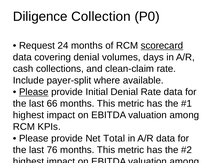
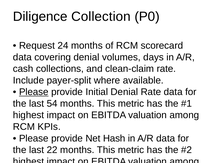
scorecard underline: present -> none
66: 66 -> 54
Total: Total -> Hash
76: 76 -> 22
